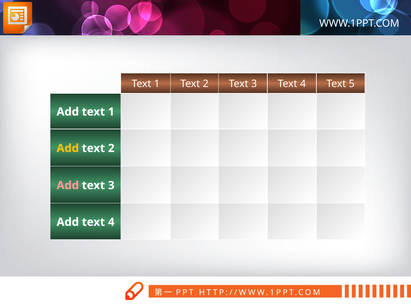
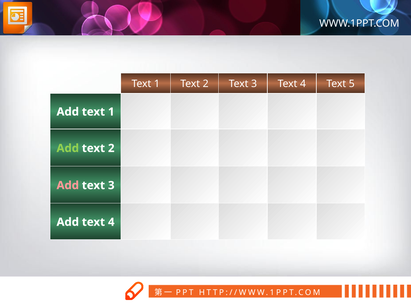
Add at (68, 148) colour: yellow -> light green
